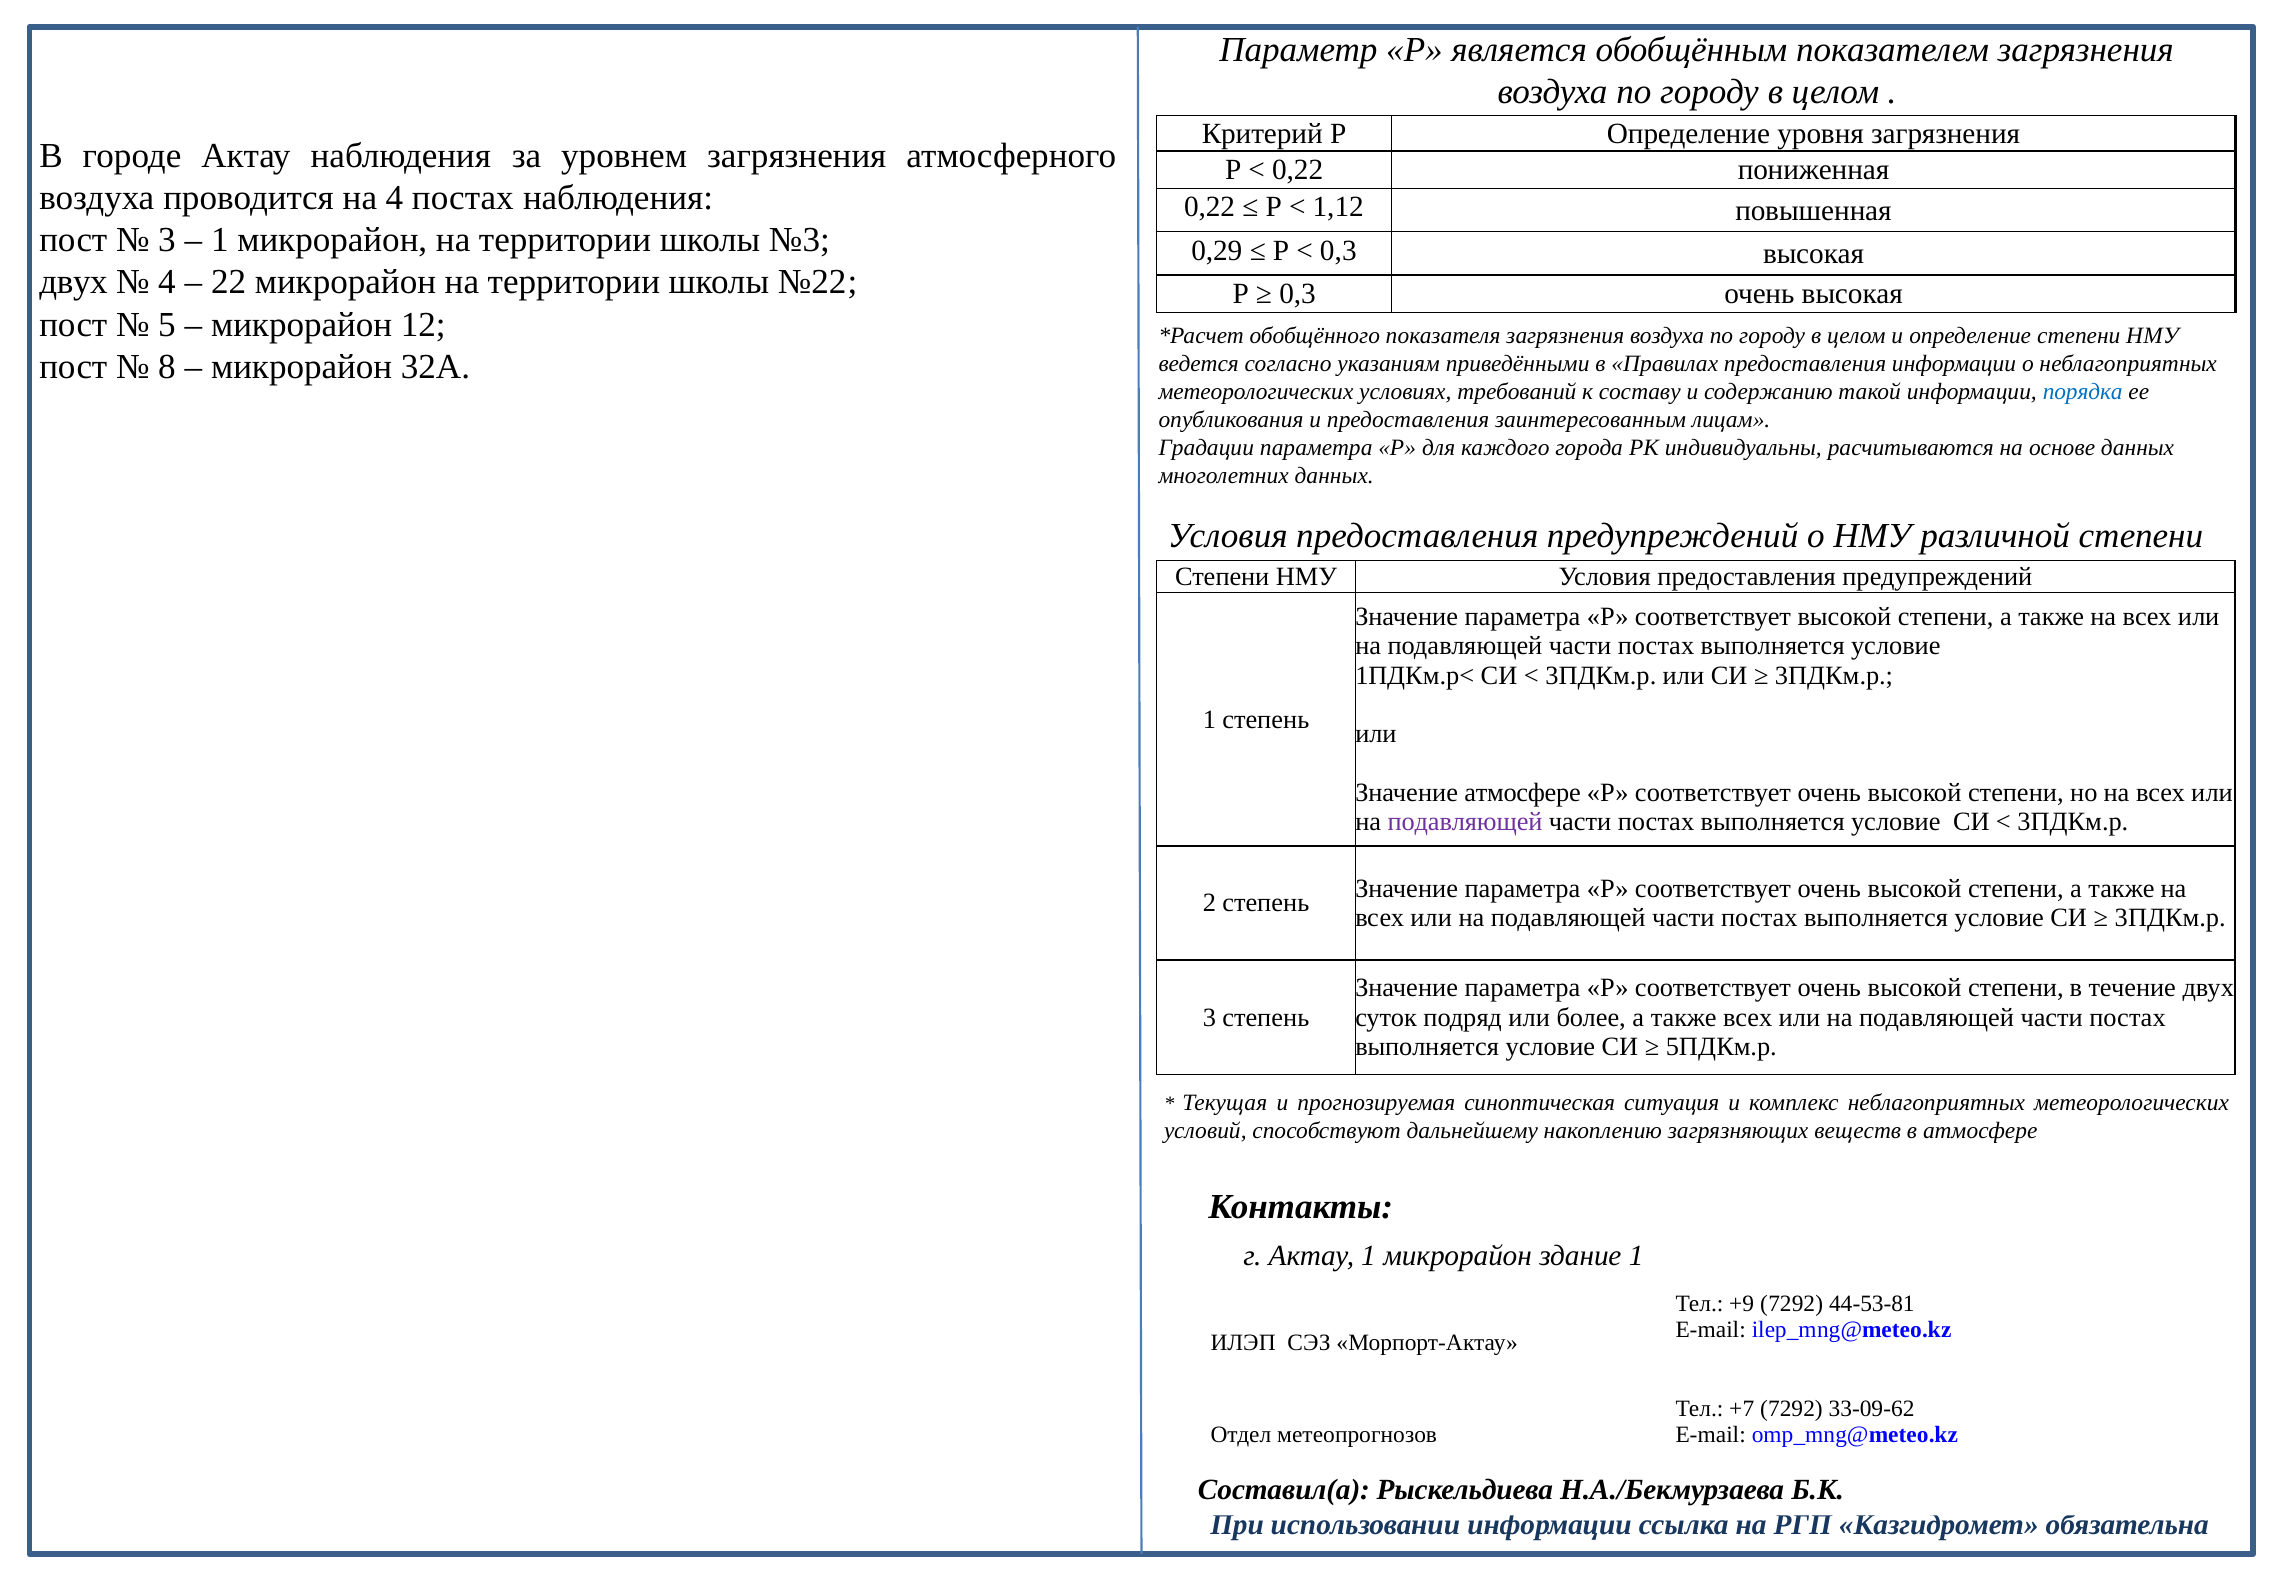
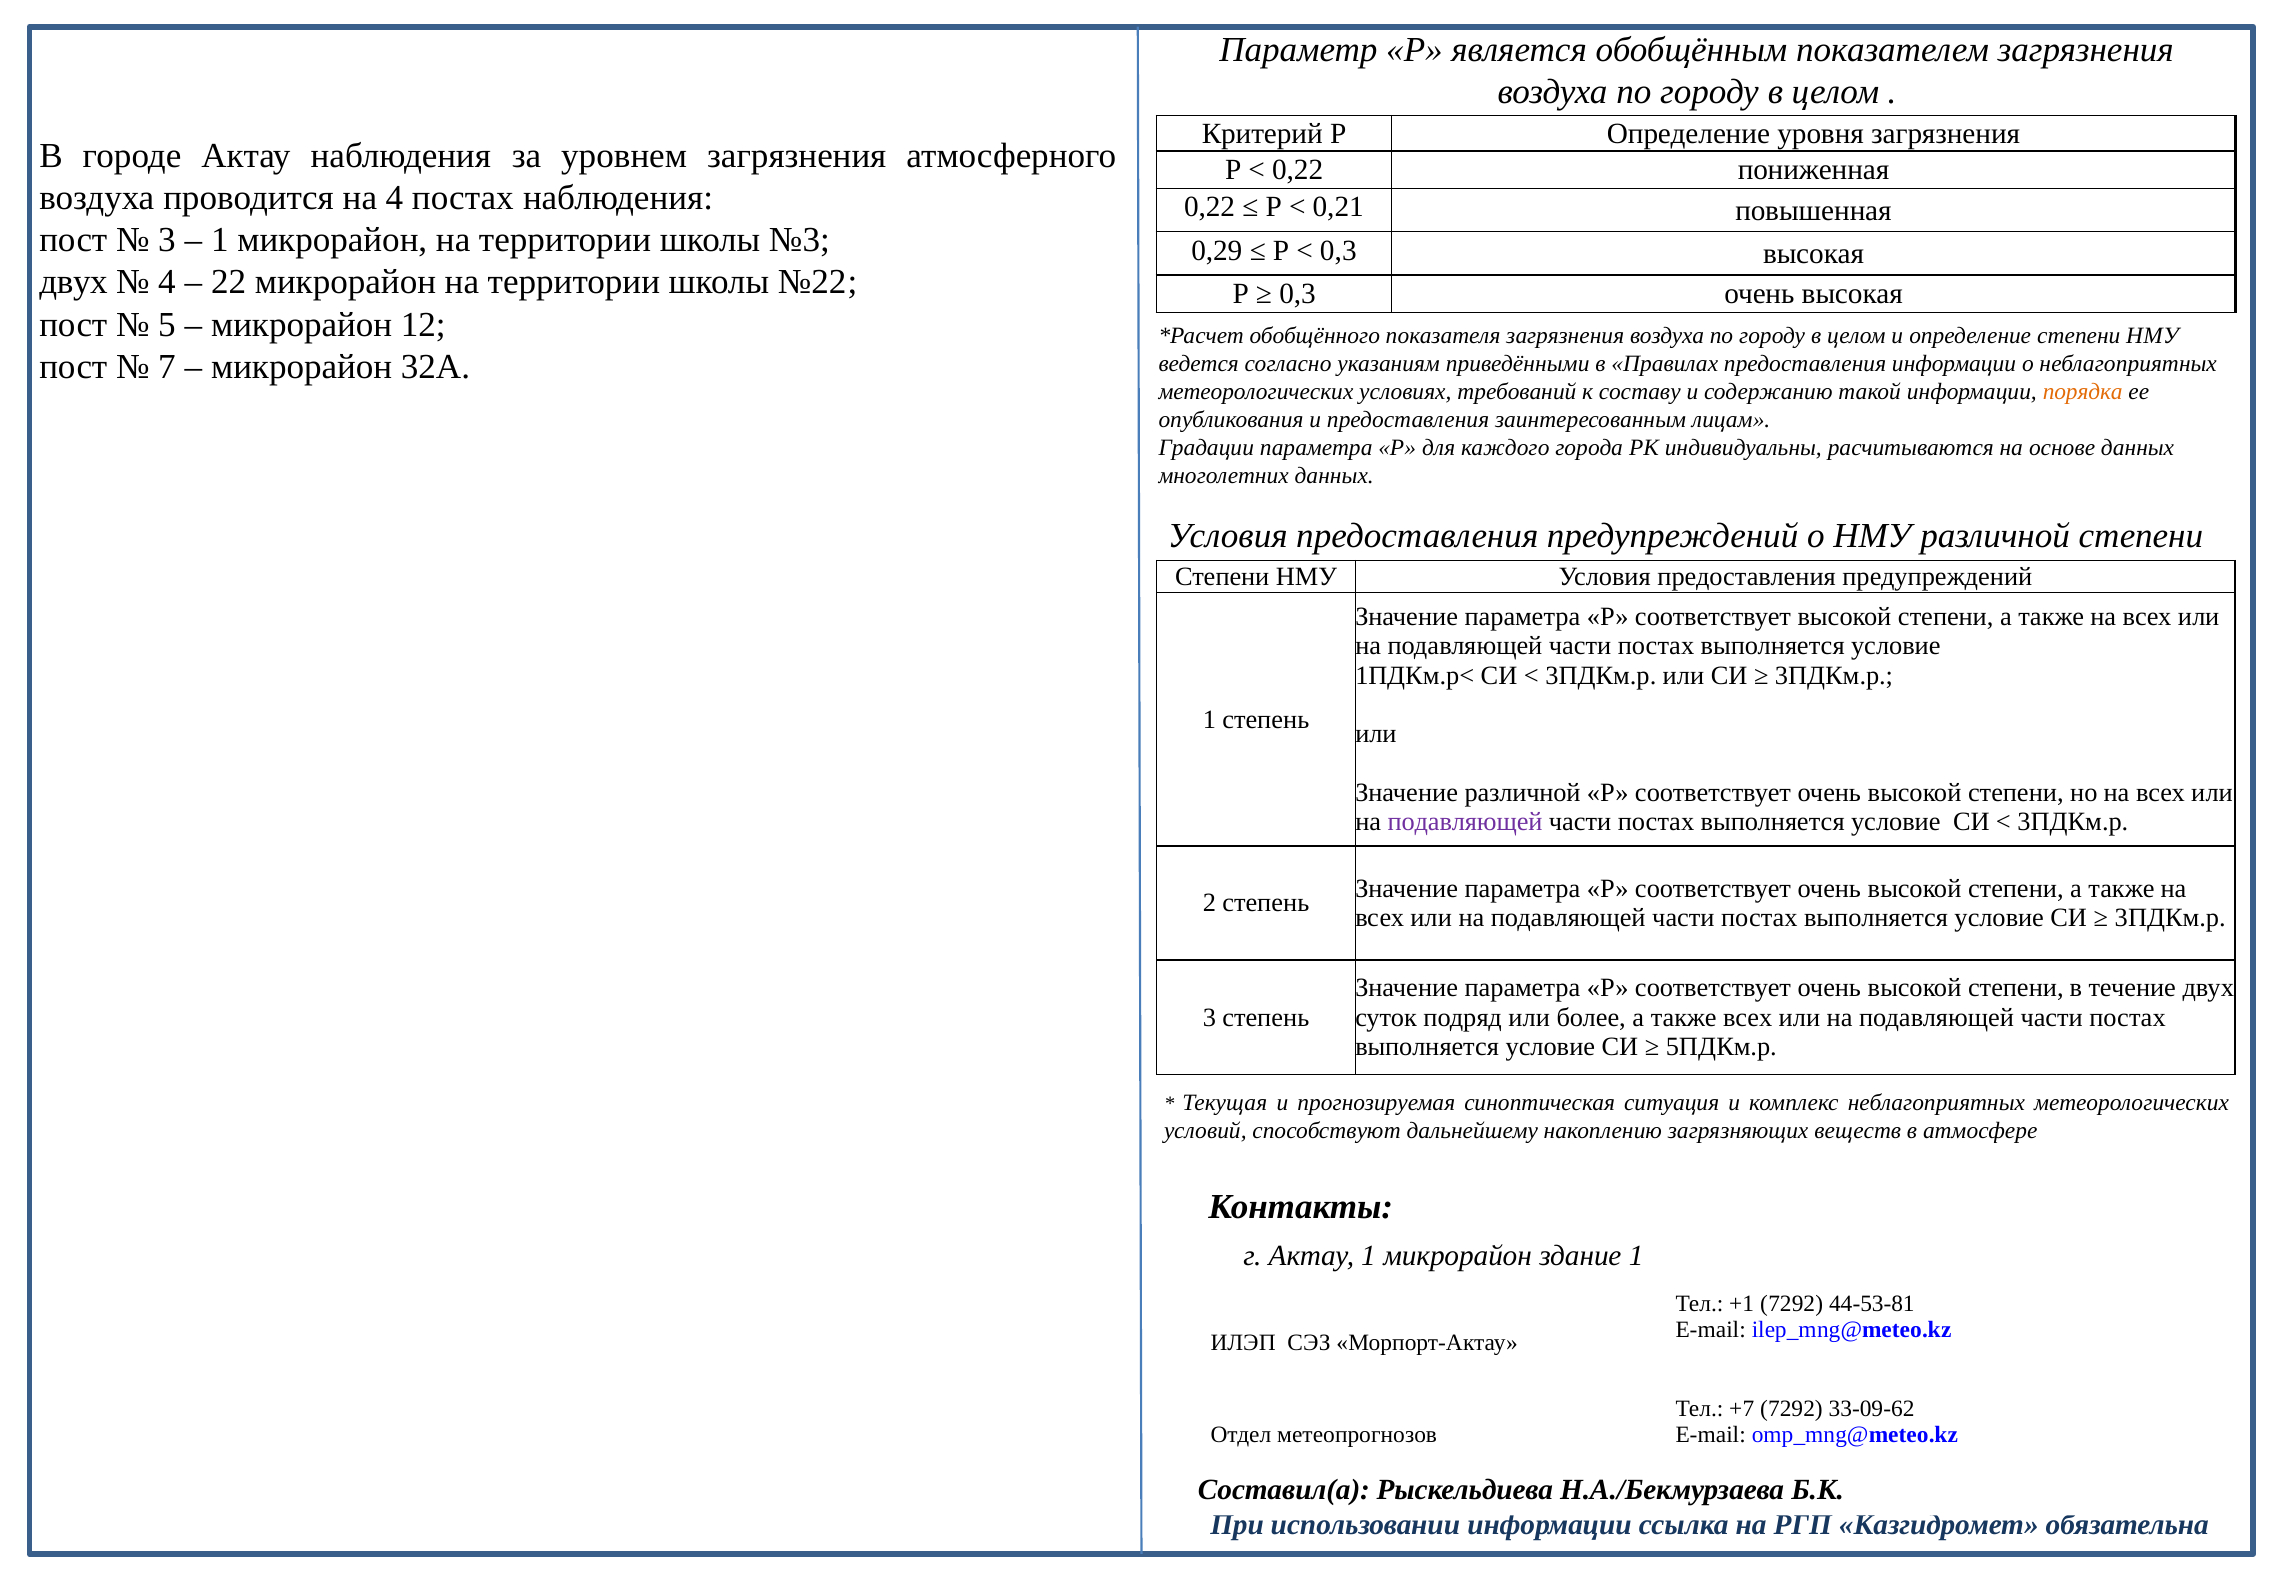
1,12: 1,12 -> 0,21
8: 8 -> 7
порядка colour: blue -> orange
Значение атмосфере: атмосфере -> различной
+9: +9 -> +1
